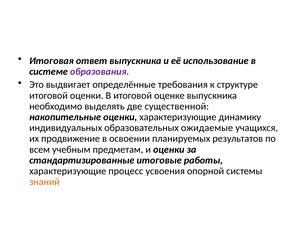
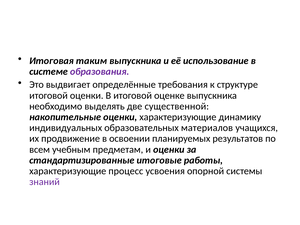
ответ: ответ -> таким
ожидаемые: ожидаемые -> материалов
знаний colour: orange -> purple
